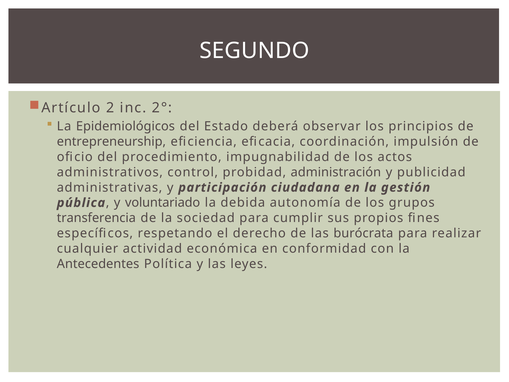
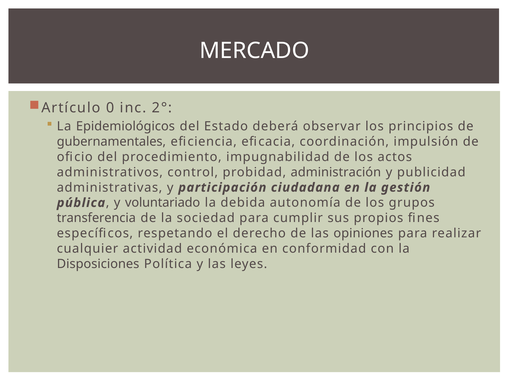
SEGUNDO: SEGUNDO -> MERCADO
2: 2 -> 0
entrepreneurship: entrepreneurship -> gubernamentales
burócrata: burócrata -> opiniones
Antecedentes: Antecedentes -> Disposiciones
